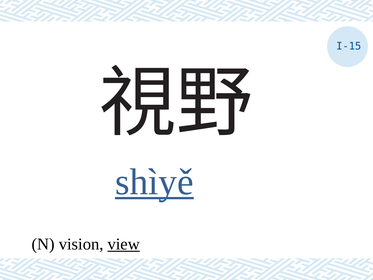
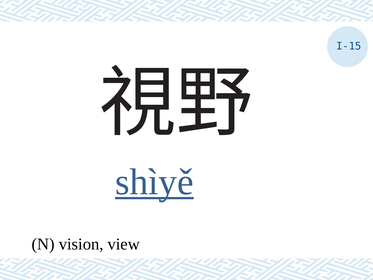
view underline: present -> none
